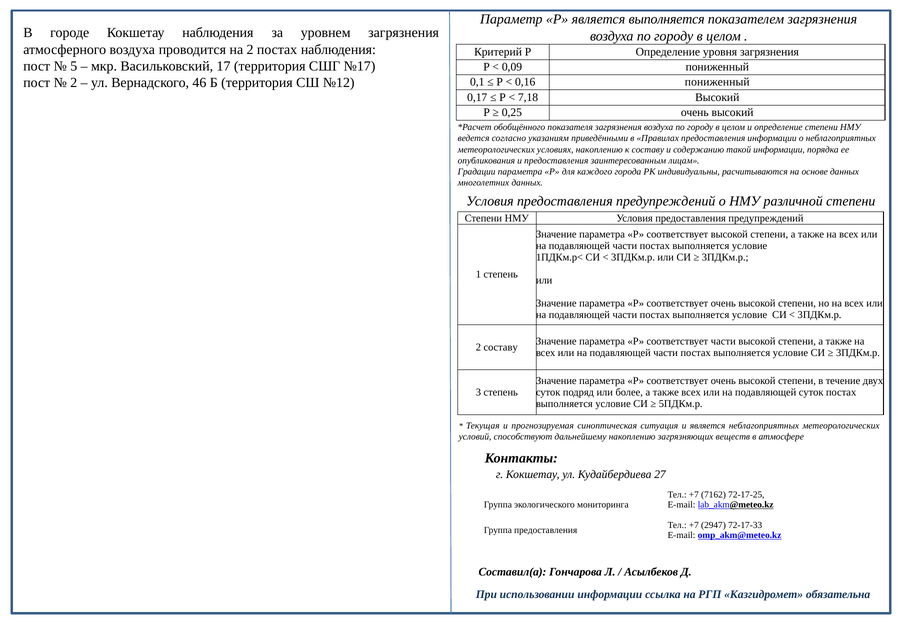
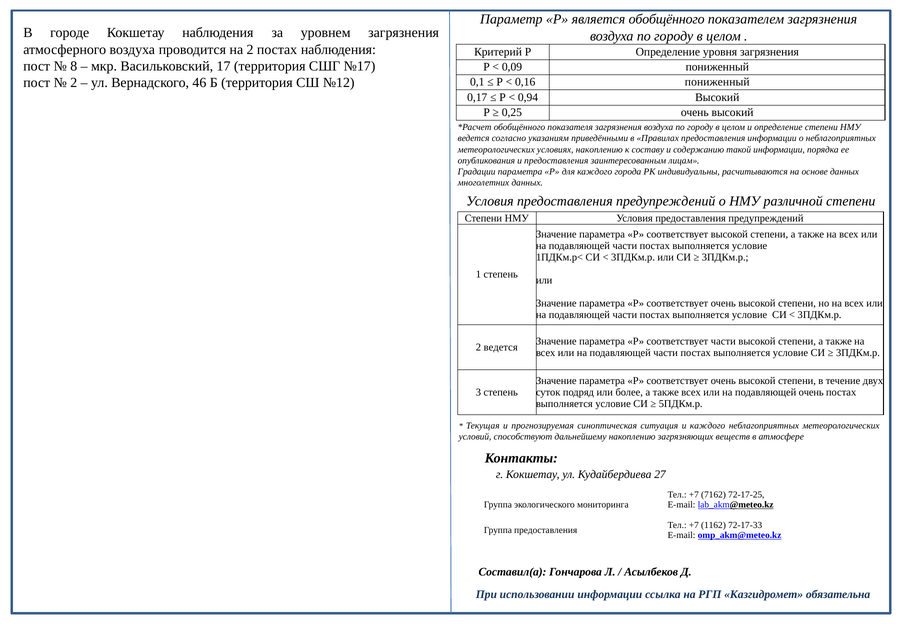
является выполняется: выполняется -> обобщённого
5: 5 -> 8
7,18: 7,18 -> 0,94
2 составу: составу -> ведется
подавляющей суток: суток -> очень
и является: является -> каждого
2947: 2947 -> 1162
